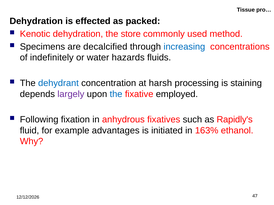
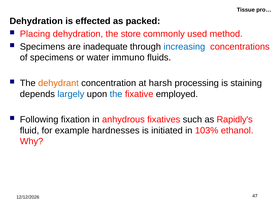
Kenotic: Kenotic -> Placing
decalcified: decalcified -> inadequate
of indefinitely: indefinitely -> specimens
hazards: hazards -> immuno
dehydrant colour: blue -> orange
largely colour: purple -> blue
advantages: advantages -> hardnesses
163%: 163% -> 103%
